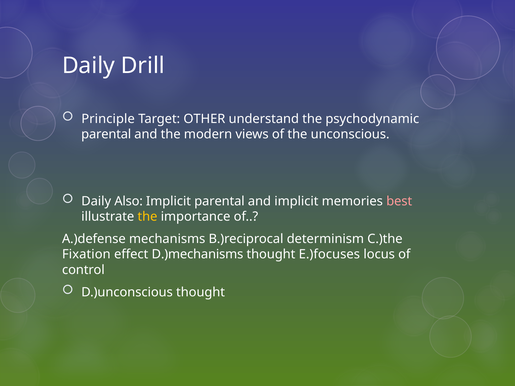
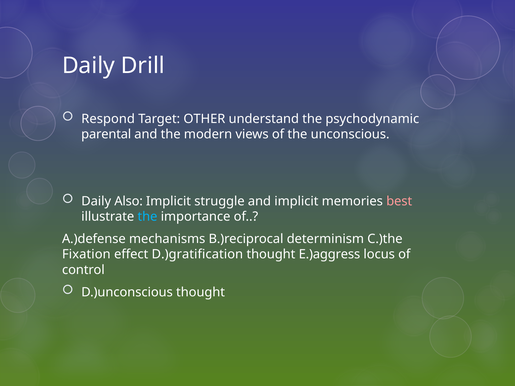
Principle: Principle -> Respond
Implicit parental: parental -> struggle
the at (147, 217) colour: yellow -> light blue
D.)mechanisms: D.)mechanisms -> D.)gratification
E.)focuses: E.)focuses -> E.)aggress
